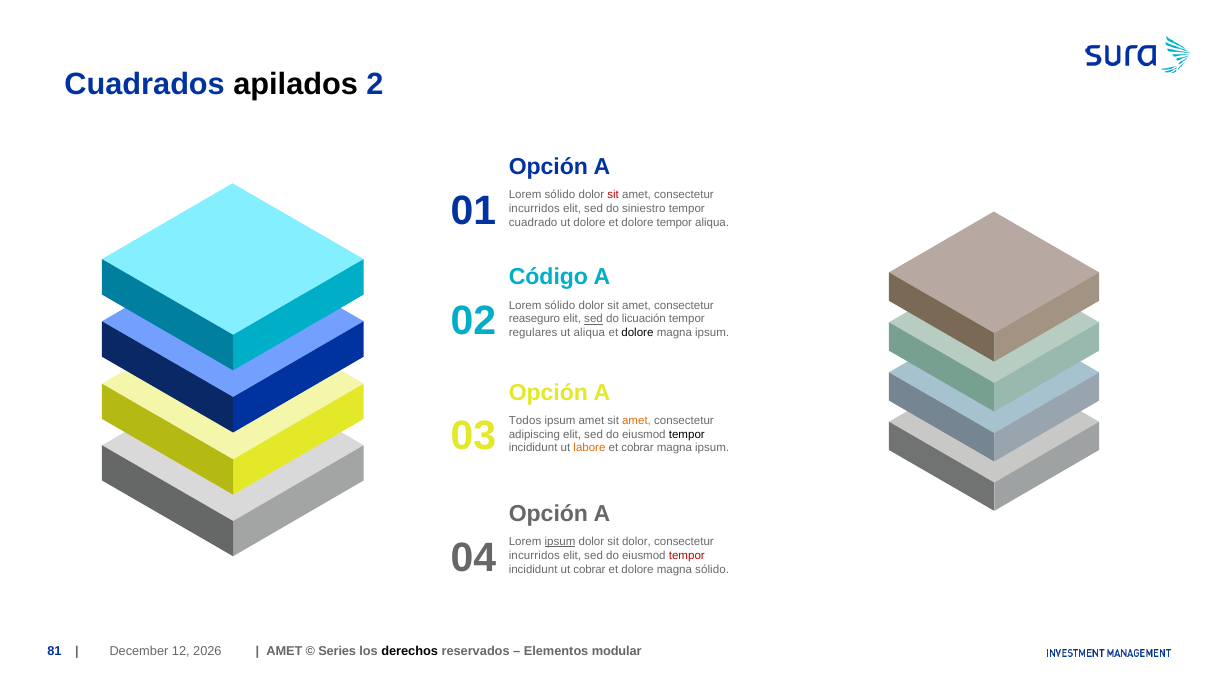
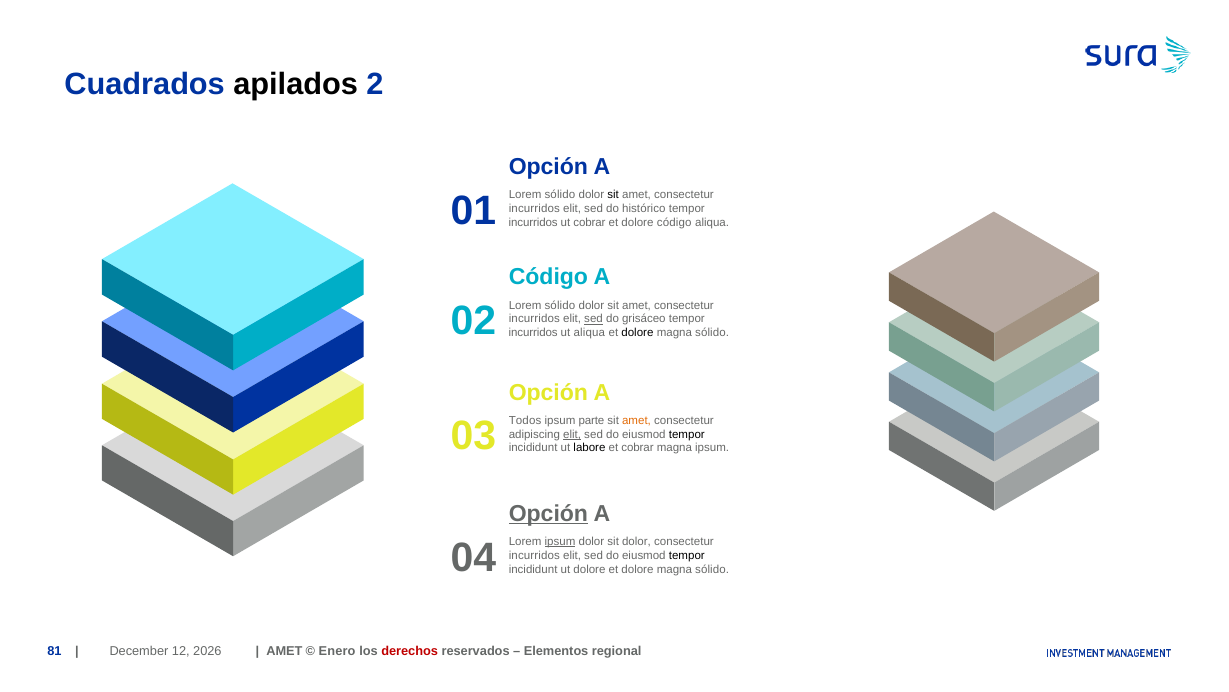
sit at (613, 195) colour: red -> black
siniestro: siniestro -> histórico
cuadrado at (533, 222): cuadrado -> incurridos
ut dolore: dolore -> cobrar
dolore tempor: tempor -> código
reaseguro at (534, 319): reaseguro -> incurridos
licuación: licuación -> grisáceo
regulares at (533, 333): regulares -> incurridos
ipsum at (712, 333): ipsum -> sólido
ipsum amet: amet -> parte
elit at (572, 434) underline: none -> present
labore colour: orange -> black
Opción at (548, 513) underline: none -> present
tempor at (687, 555) colour: red -> black
ut cobrar: cobrar -> dolore
Series: Series -> Enero
derechos colour: black -> red
modular: modular -> regional
